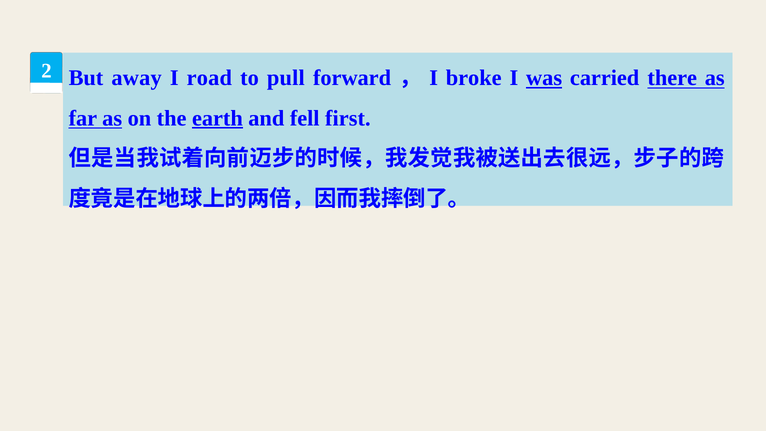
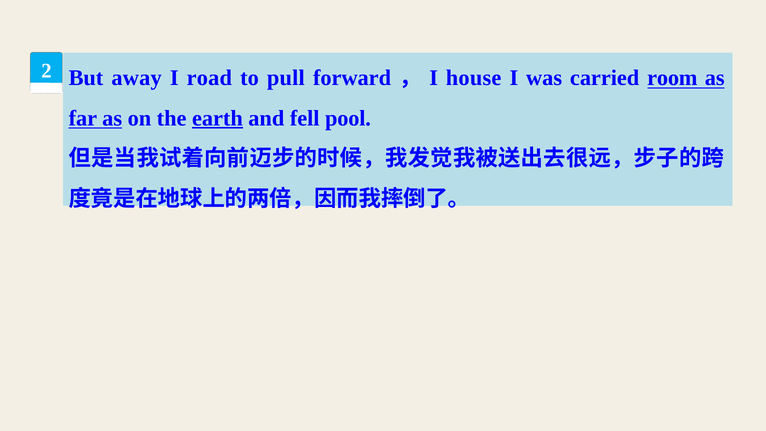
broke: broke -> house
was underline: present -> none
there: there -> room
first: first -> pool
